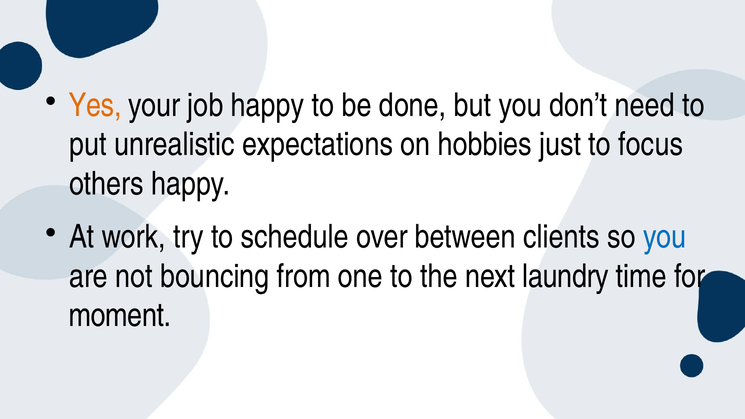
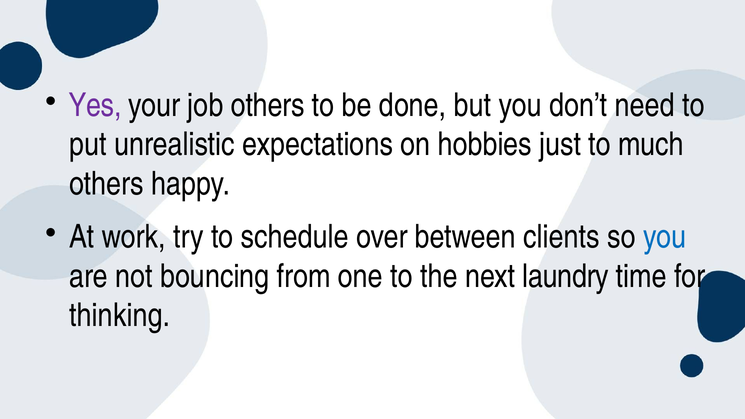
Yes colour: orange -> purple
job happy: happy -> others
focus: focus -> much
moment: moment -> thinking
